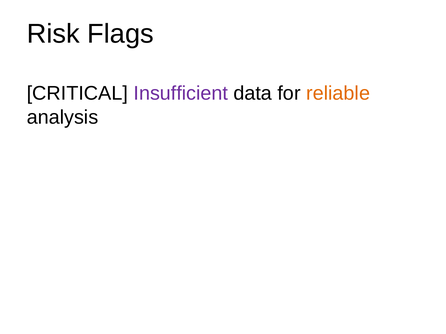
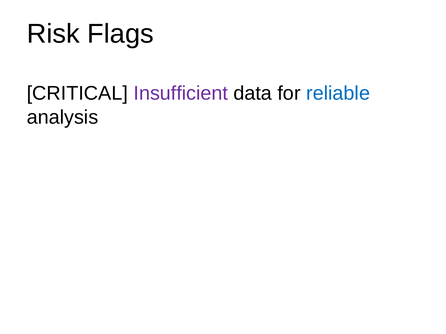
reliable colour: orange -> blue
